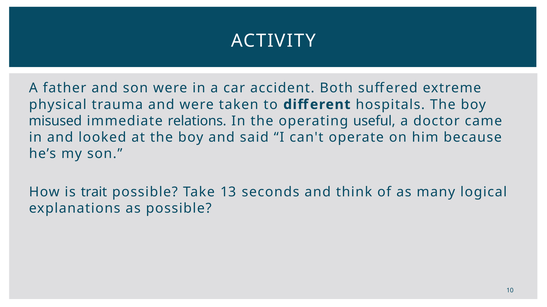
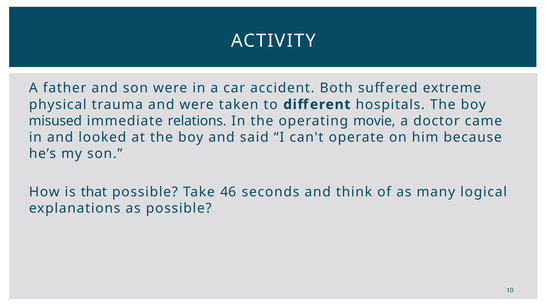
useful: useful -> movie
trait: trait -> that
13: 13 -> 46
